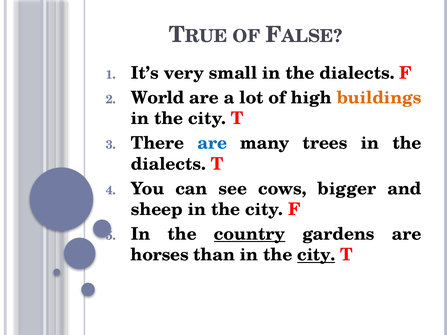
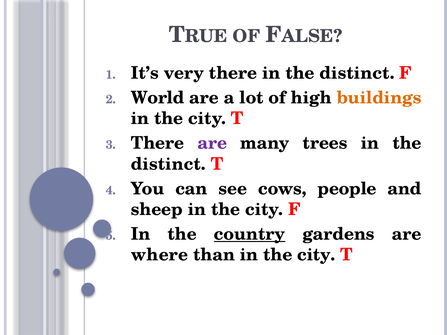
very small: small -> there
dialects at (357, 73): dialects -> distinct
are at (212, 143) colour: blue -> purple
dialects at (168, 164): dialects -> distinct
bigger: bigger -> people
horses: horses -> where
city at (316, 255) underline: present -> none
